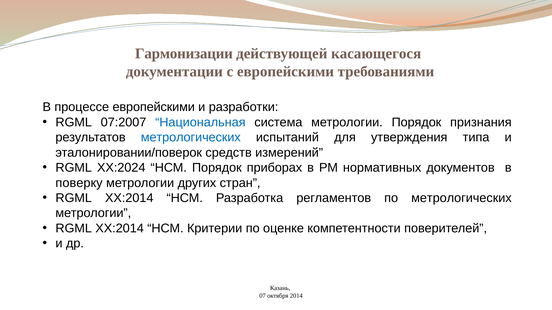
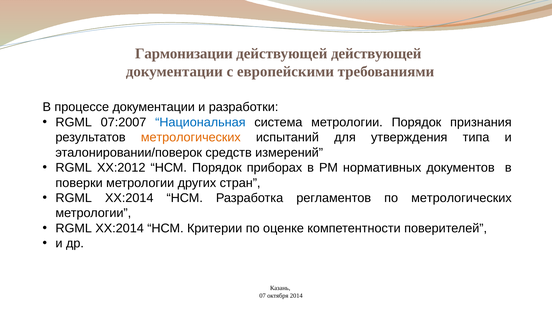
действующей касающегося: касающегося -> действующей
процессе европейскими: европейскими -> документации
метрологических at (191, 138) colour: blue -> orange
ХХ:2024: ХХ:2024 -> ХХ:2012
поверку: поверку -> поверки
